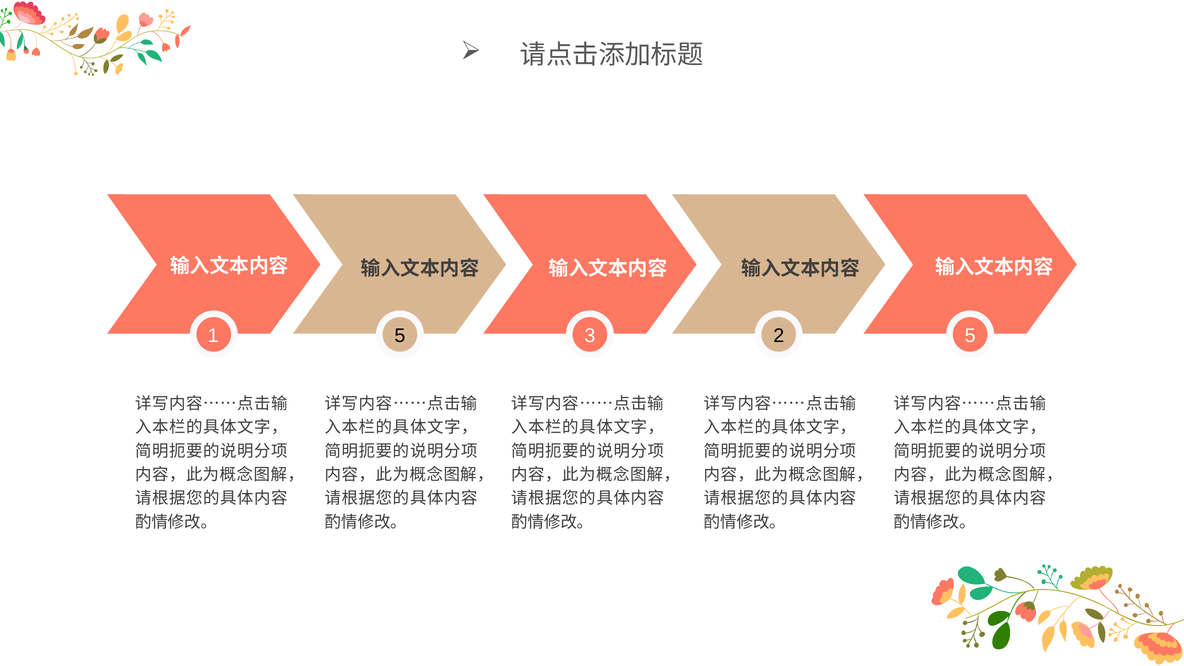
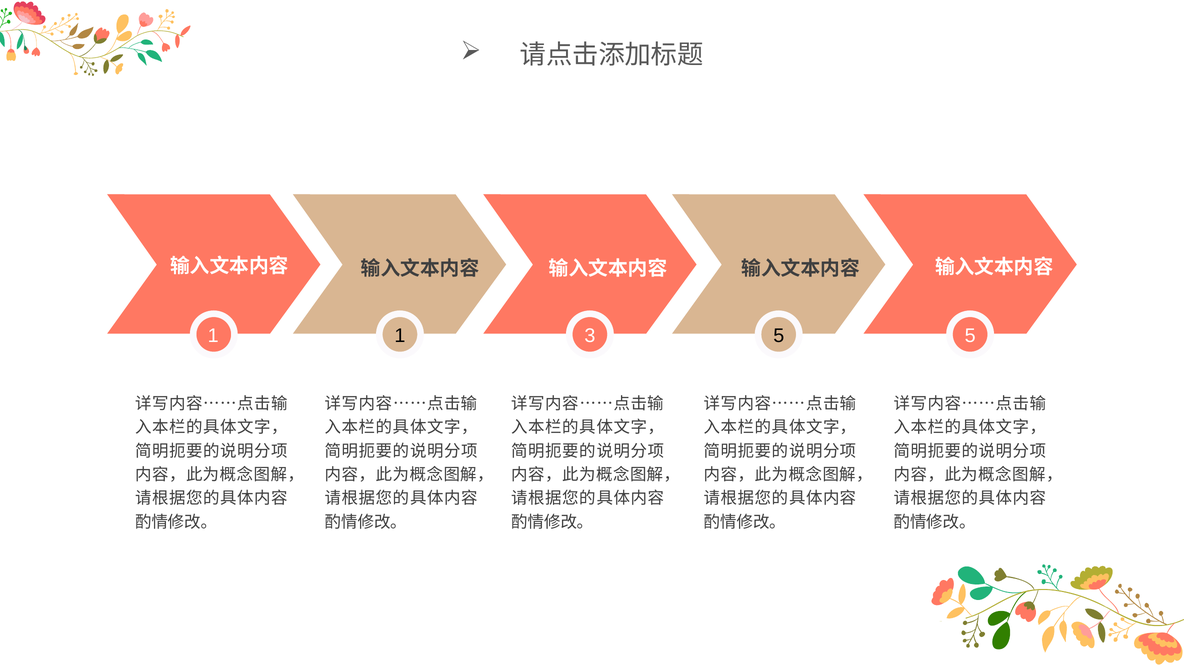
1 5: 5 -> 1
3 2: 2 -> 5
